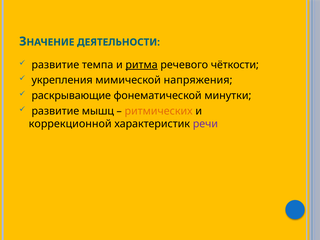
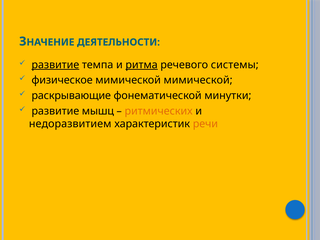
развитие at (55, 65) underline: none -> present
чёткости: чёткости -> системы
укрепления: укрепления -> физическое
мимической напряжения: напряжения -> мимической
коррекционной: коррекционной -> недоразвитием
речи colour: purple -> orange
